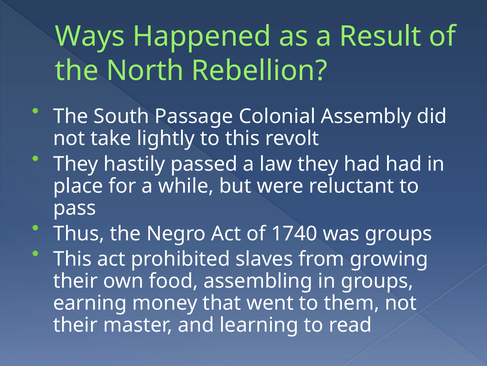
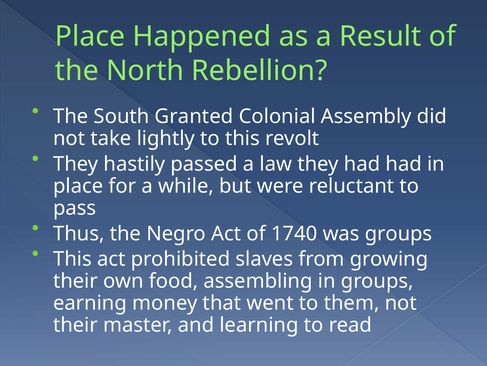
Ways at (90, 36): Ways -> Place
Passage: Passage -> Granted
